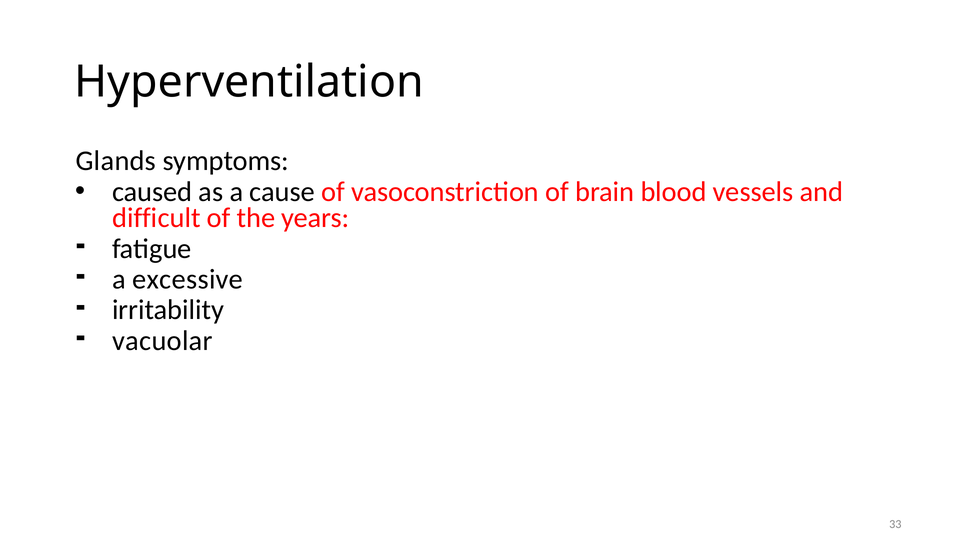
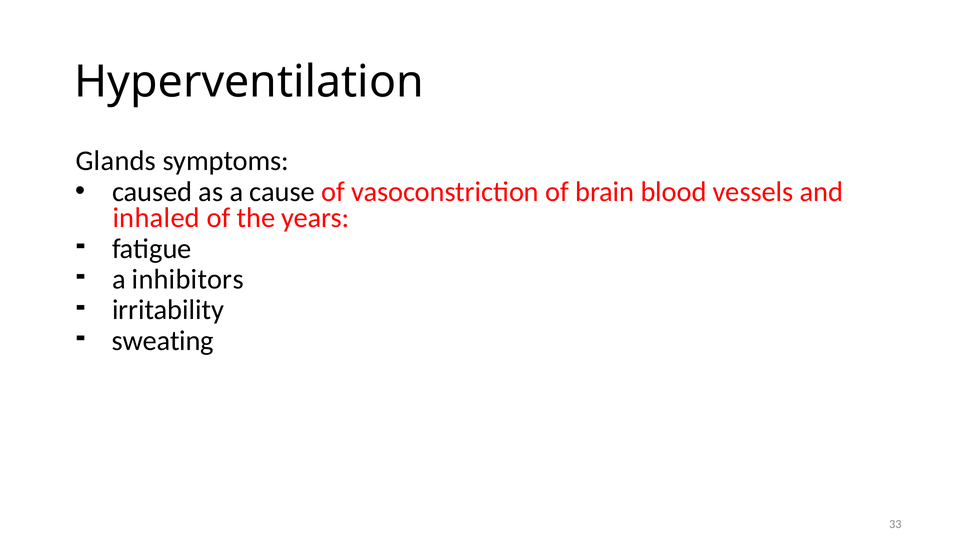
difficult: difficult -> inhaled
excessive: excessive -> inhibitors
vacuolar: vacuolar -> sweating
